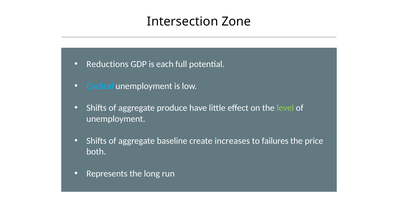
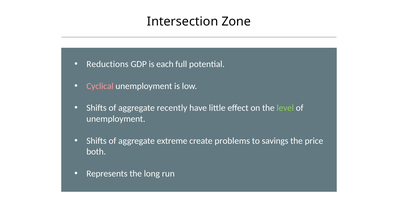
Cyclical colour: light blue -> pink
produce: produce -> recently
baseline: baseline -> extreme
increases: increases -> problems
failures: failures -> savings
